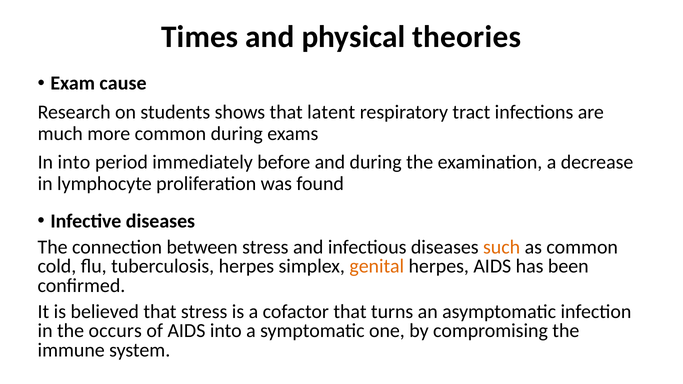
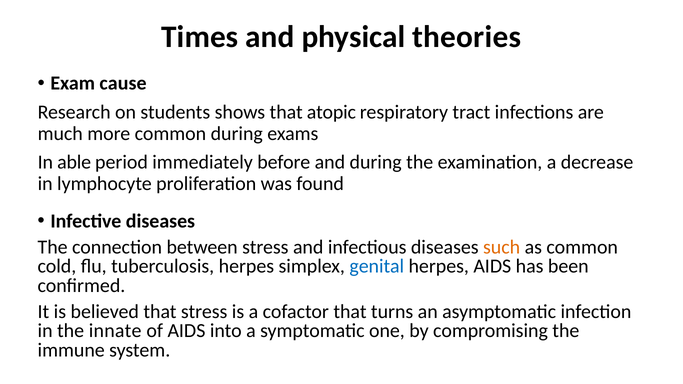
latent: latent -> atopic
In into: into -> able
genital colour: orange -> blue
occurs: occurs -> innate
